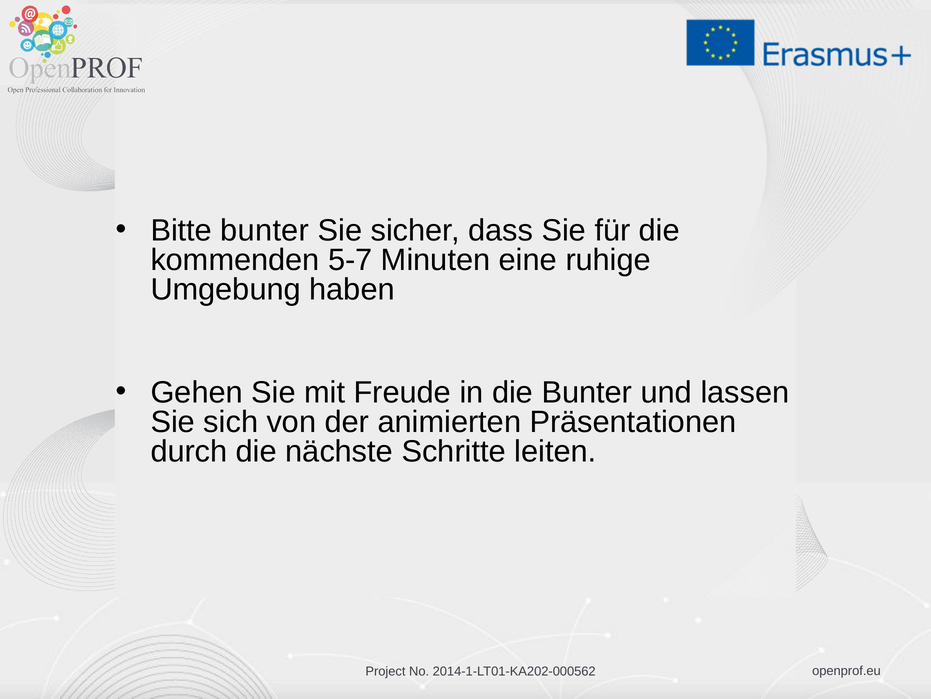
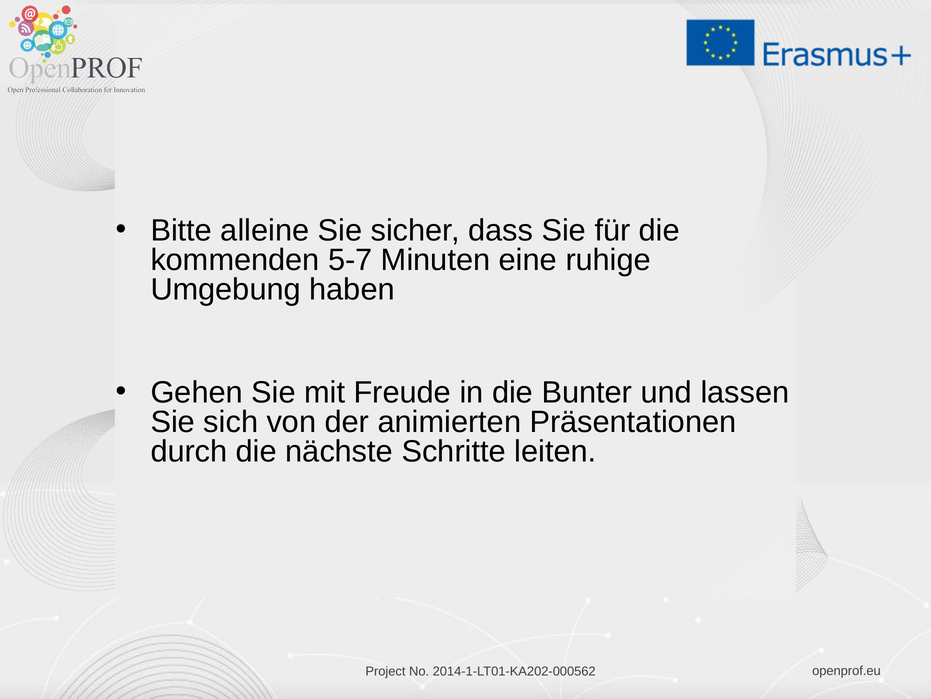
Bitte bunter: bunter -> alleine
